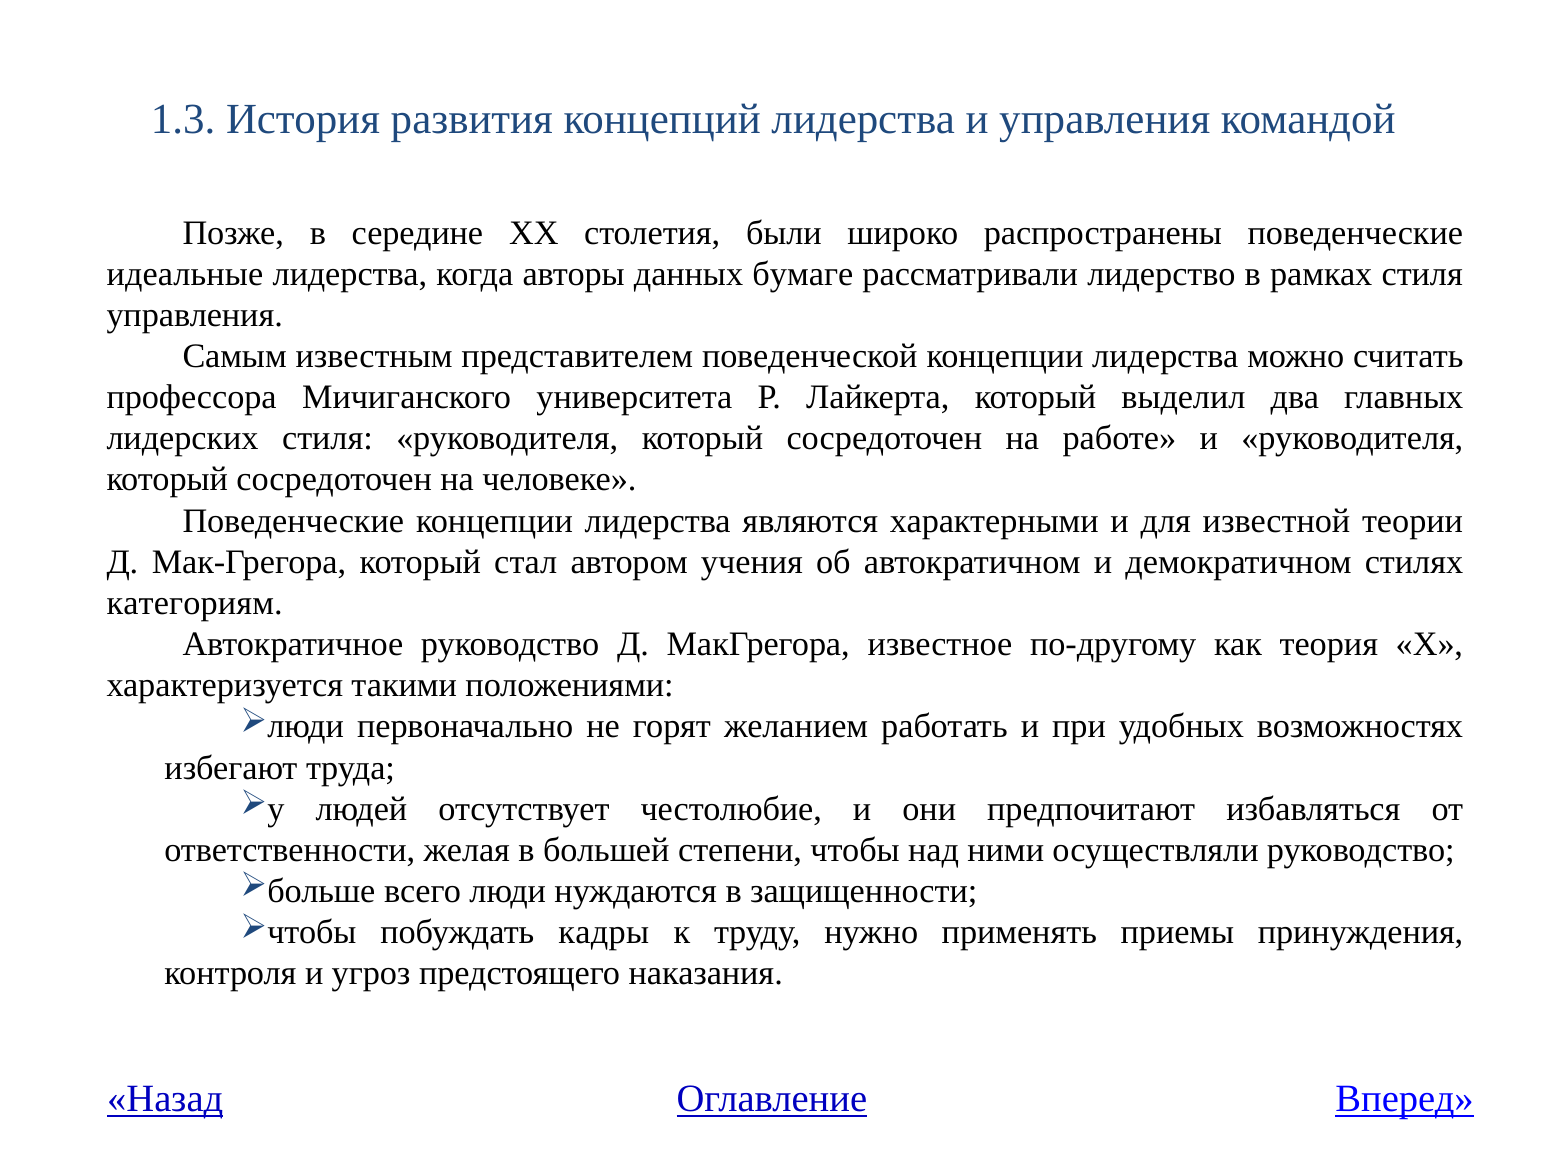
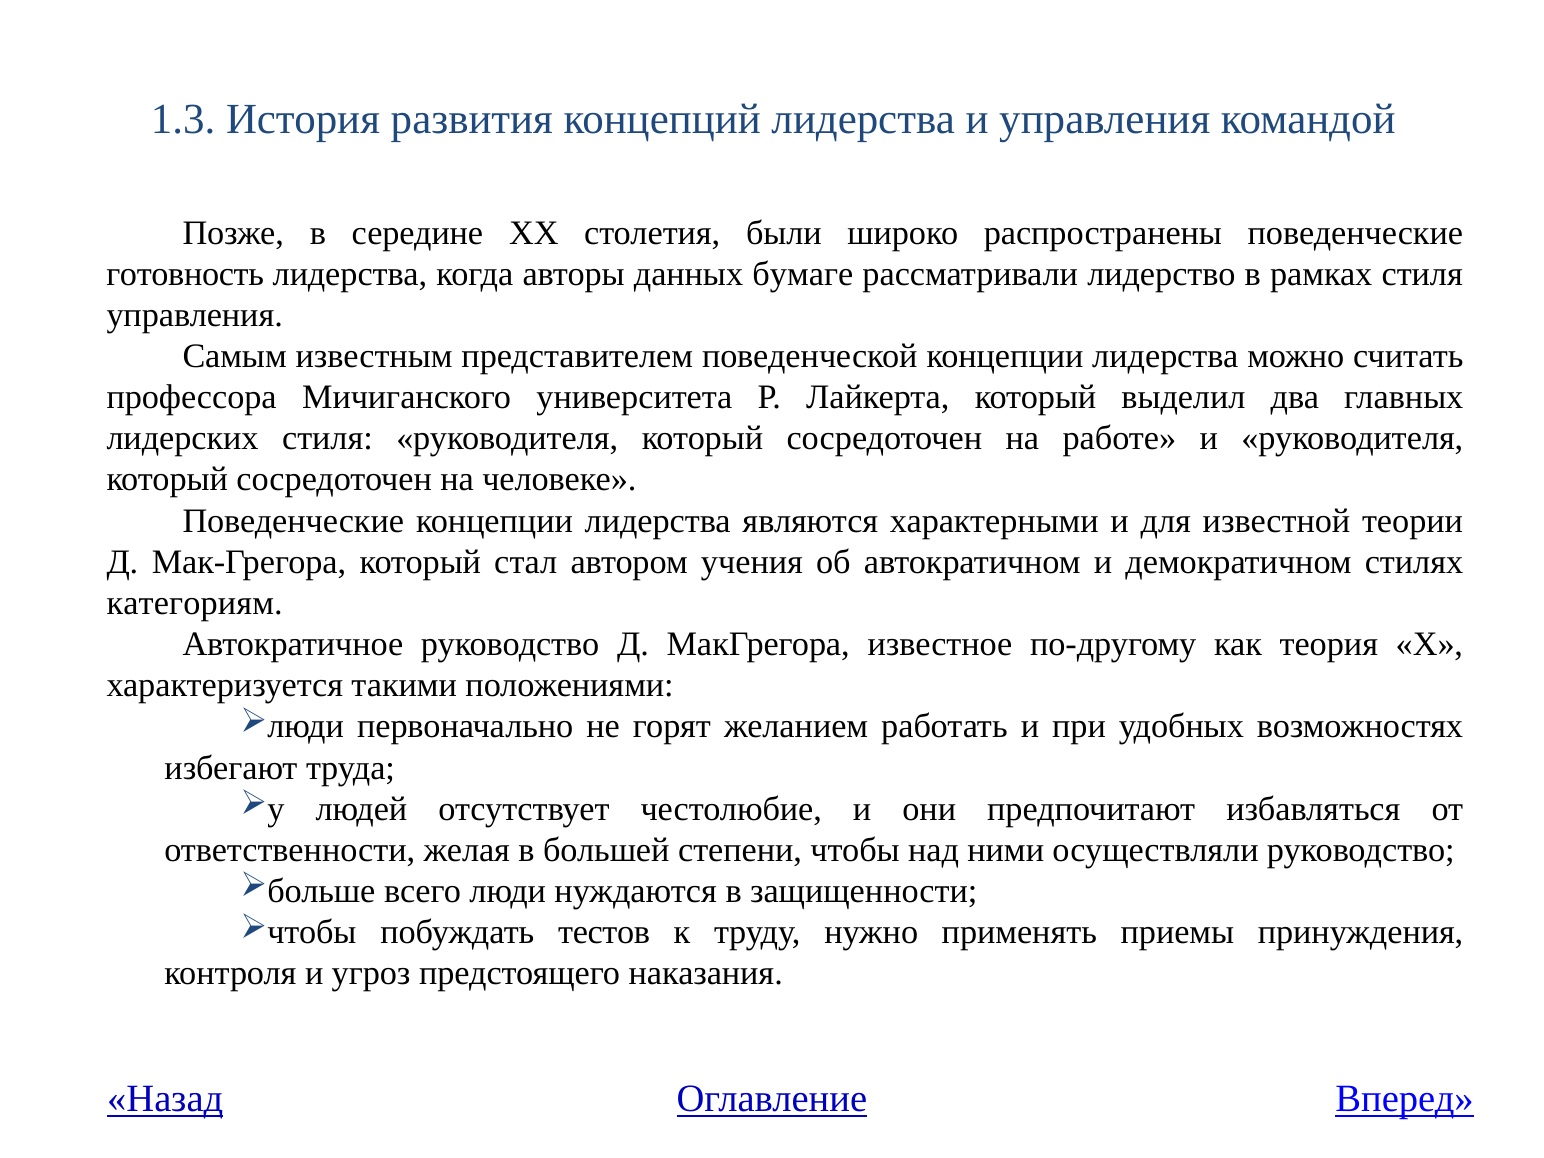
идеальные: идеальные -> готовность
кадры: кадры -> тестов
